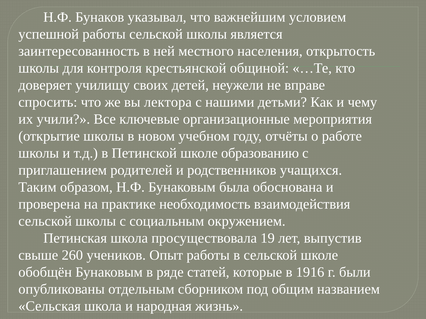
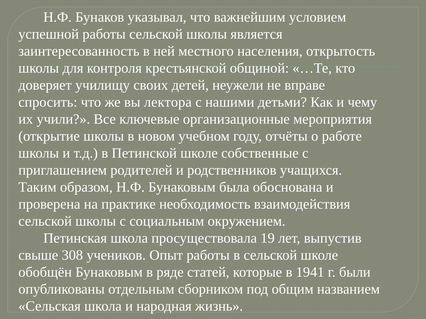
образованию: образованию -> собственные
260: 260 -> 308
1916: 1916 -> 1941
